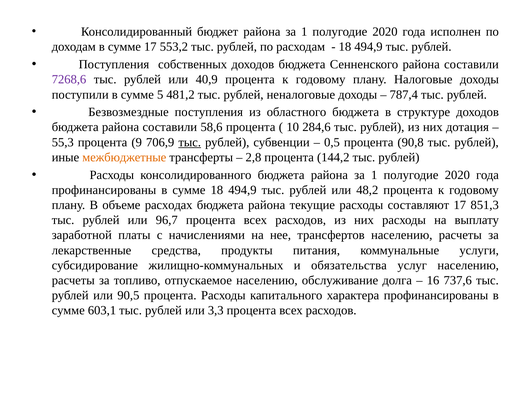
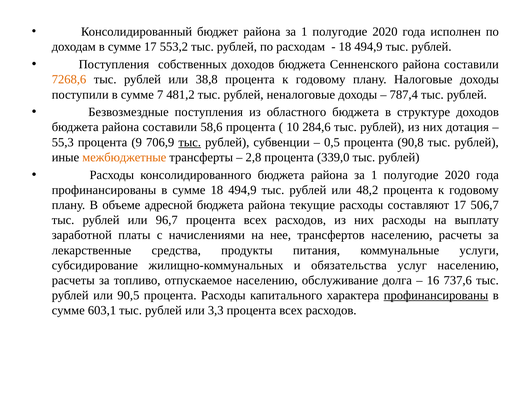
7268,6 colour: purple -> orange
40,9: 40,9 -> 38,8
5: 5 -> 7
144,2: 144,2 -> 339,0
расходах: расходах -> адресной
851,3: 851,3 -> 506,7
профинансированы at (436, 296) underline: none -> present
